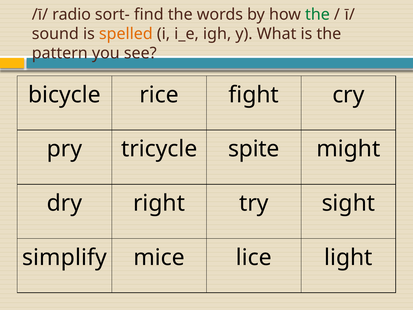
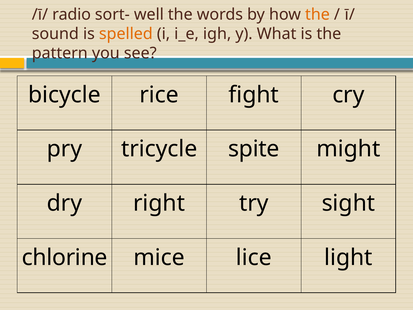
find: find -> well
the at (317, 15) colour: green -> orange
simplify: simplify -> chlorine
